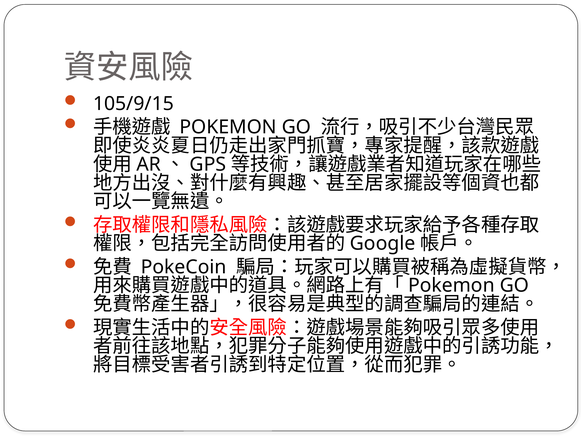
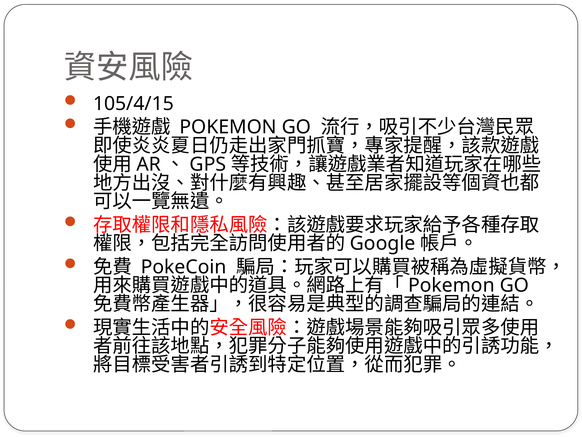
105/9/15: 105/9/15 -> 105/4/15
